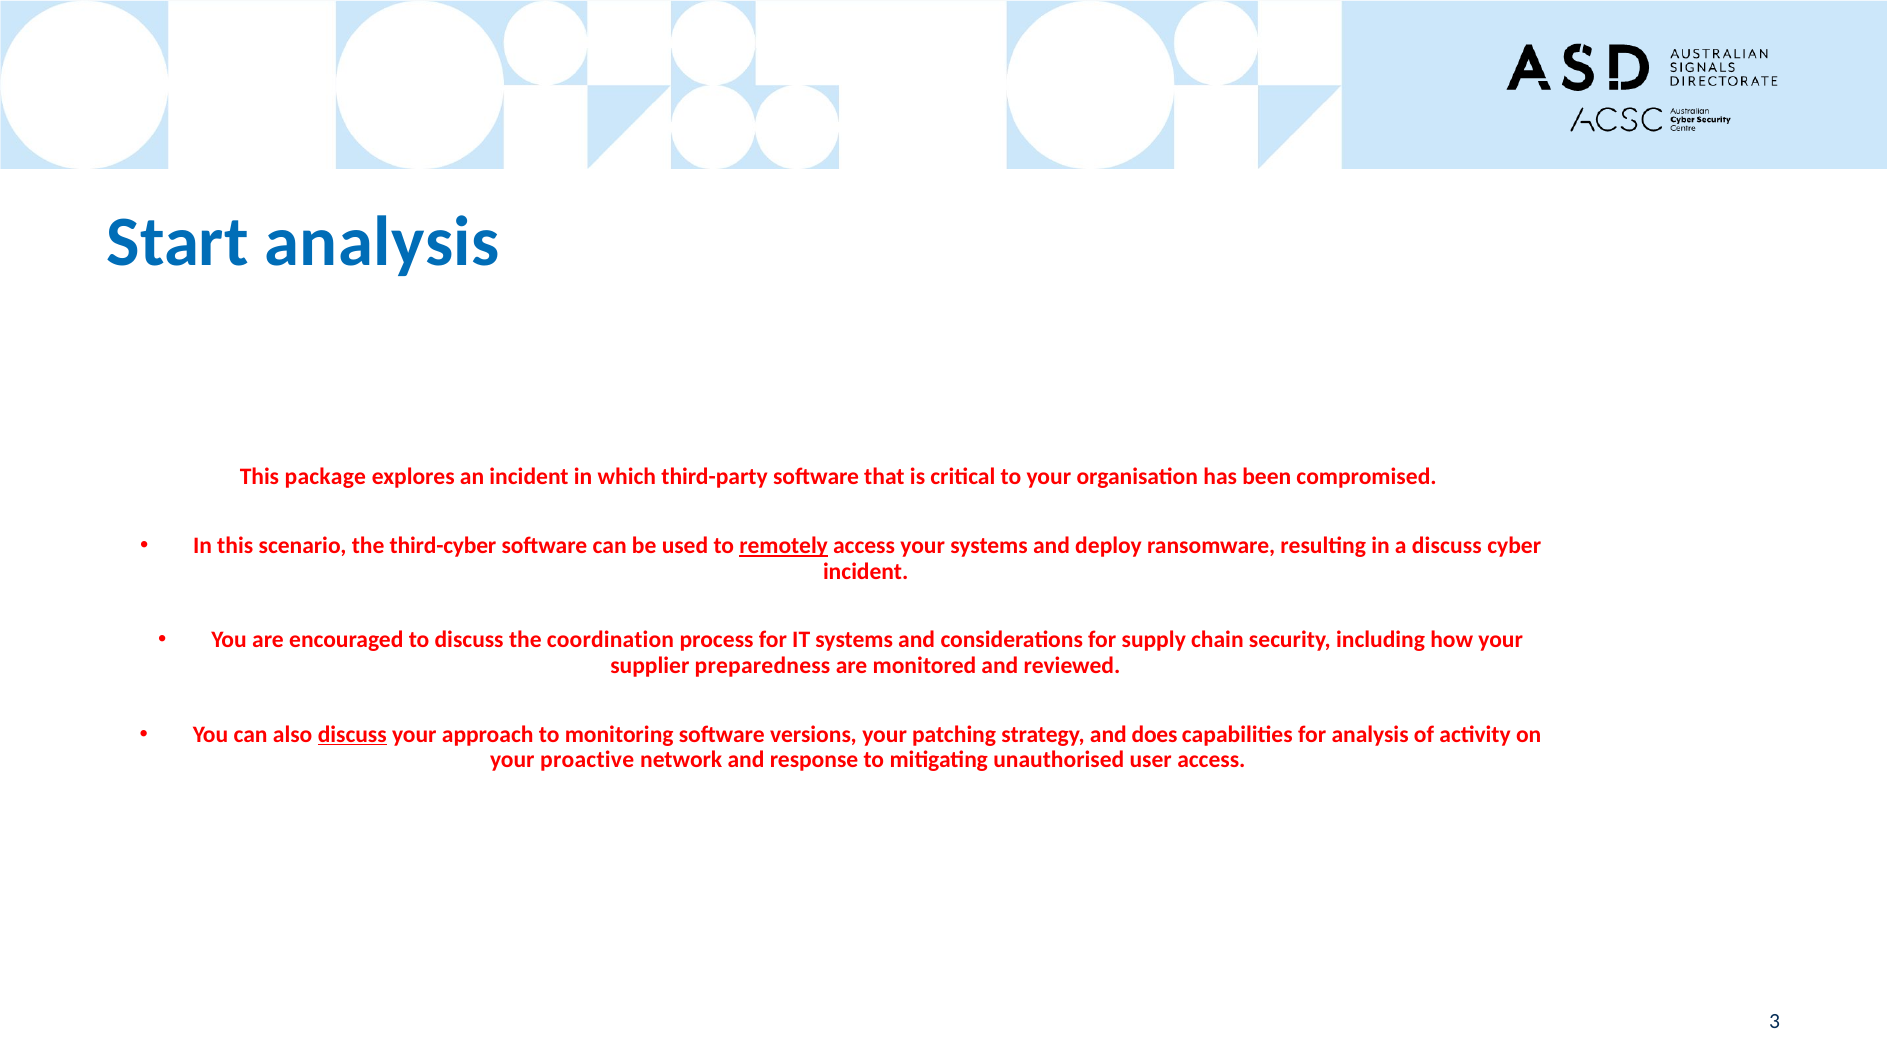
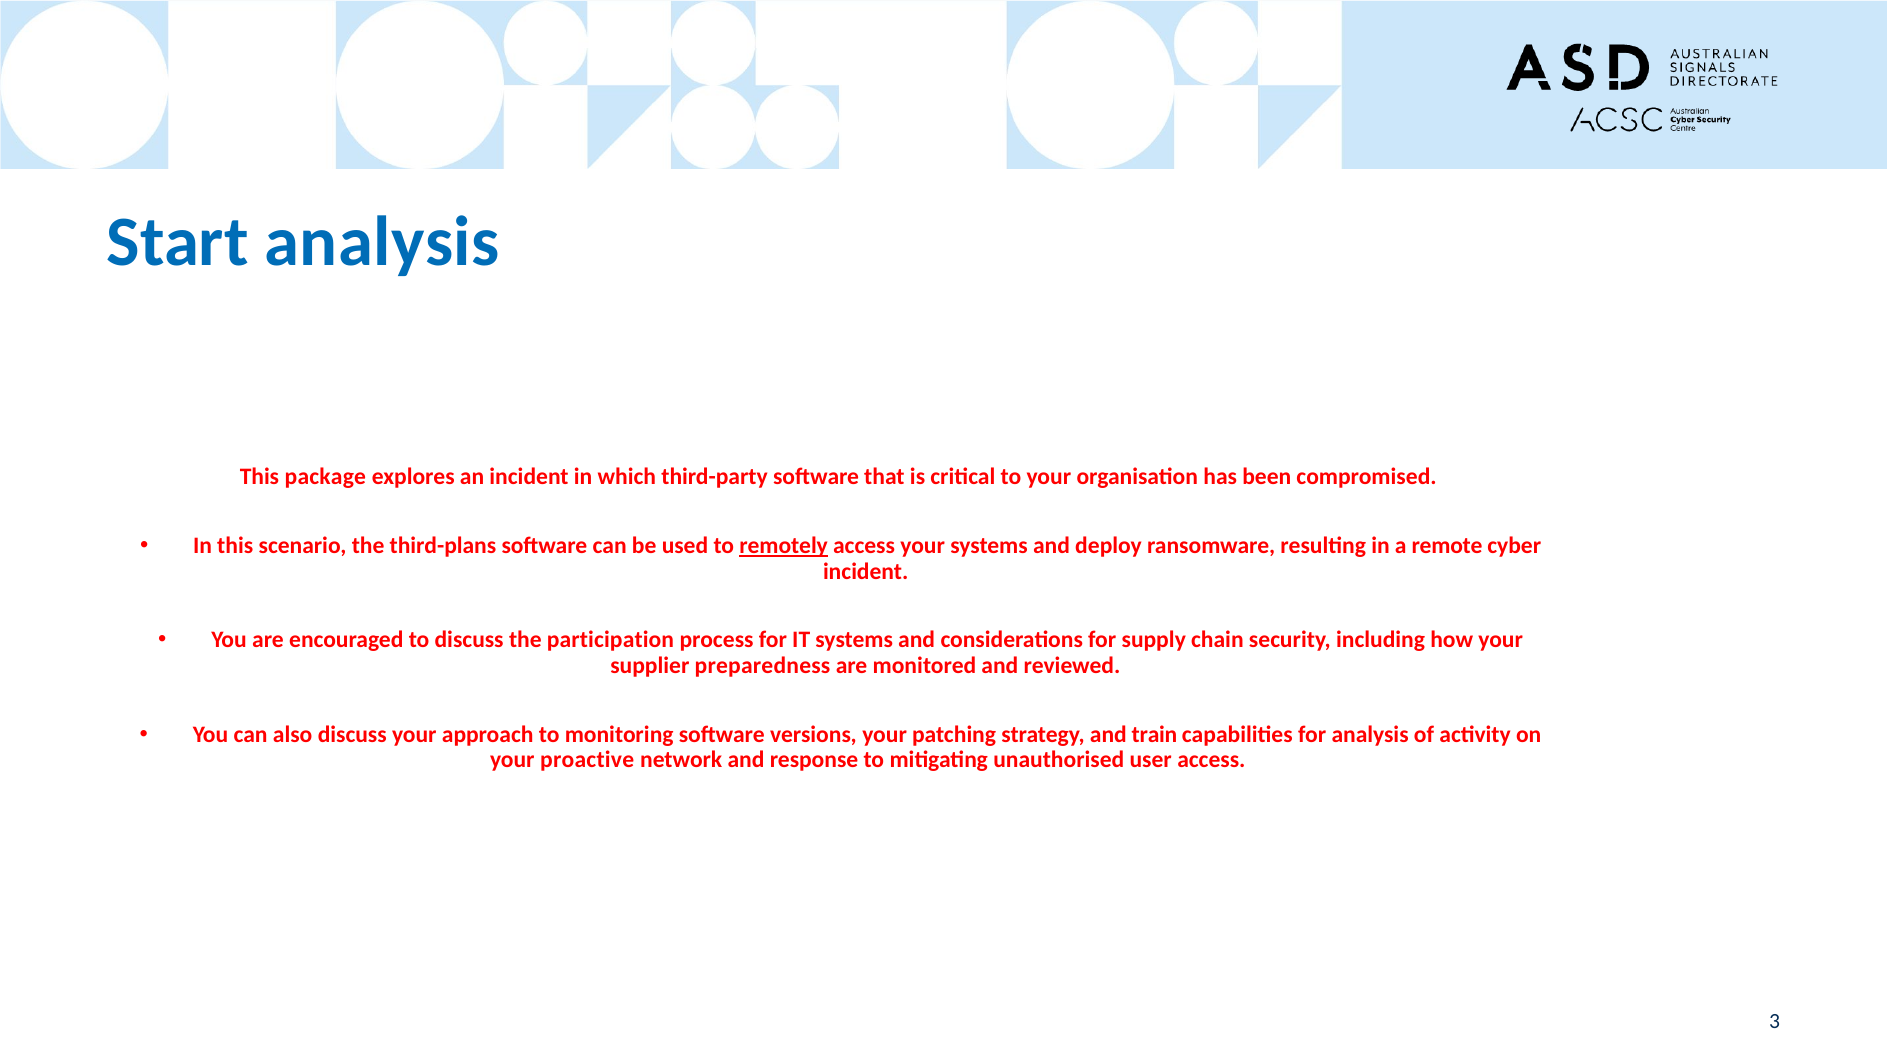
third-cyber: third-cyber -> third-plans
a discuss: discuss -> remote
coordination: coordination -> participation
discuss at (352, 734) underline: present -> none
does: does -> train
